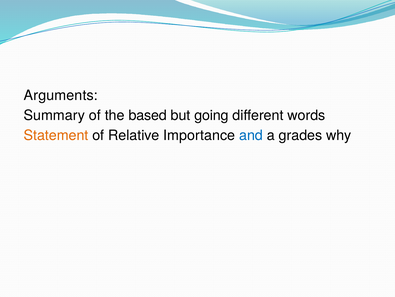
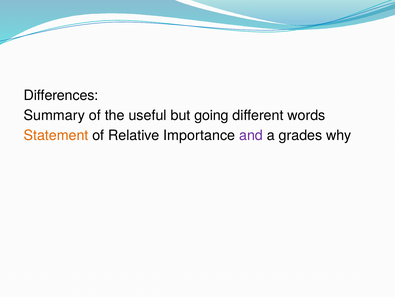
Arguments: Arguments -> Differences
based: based -> useful
and colour: blue -> purple
